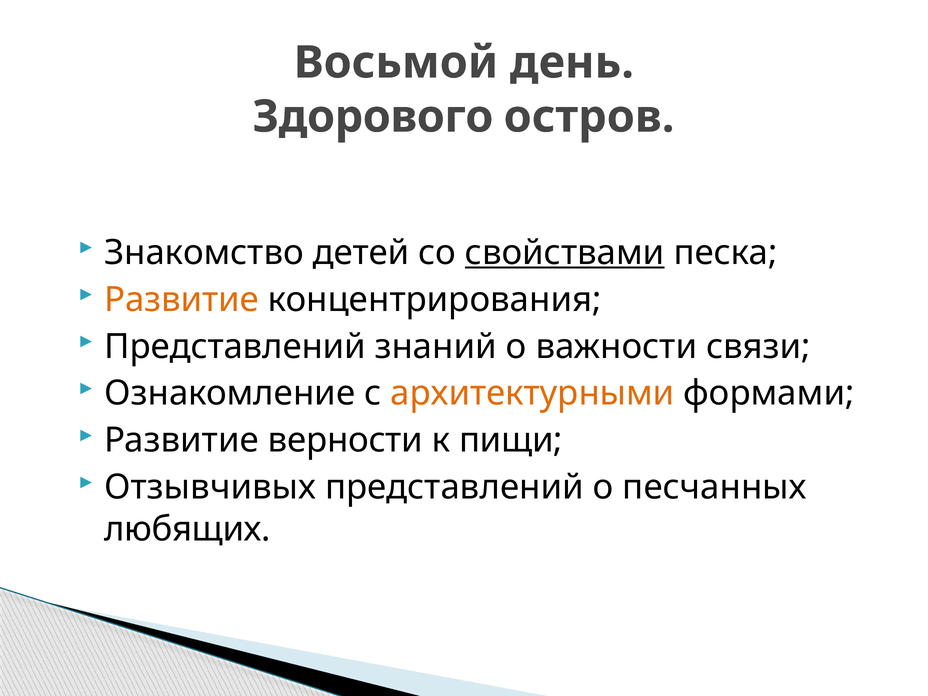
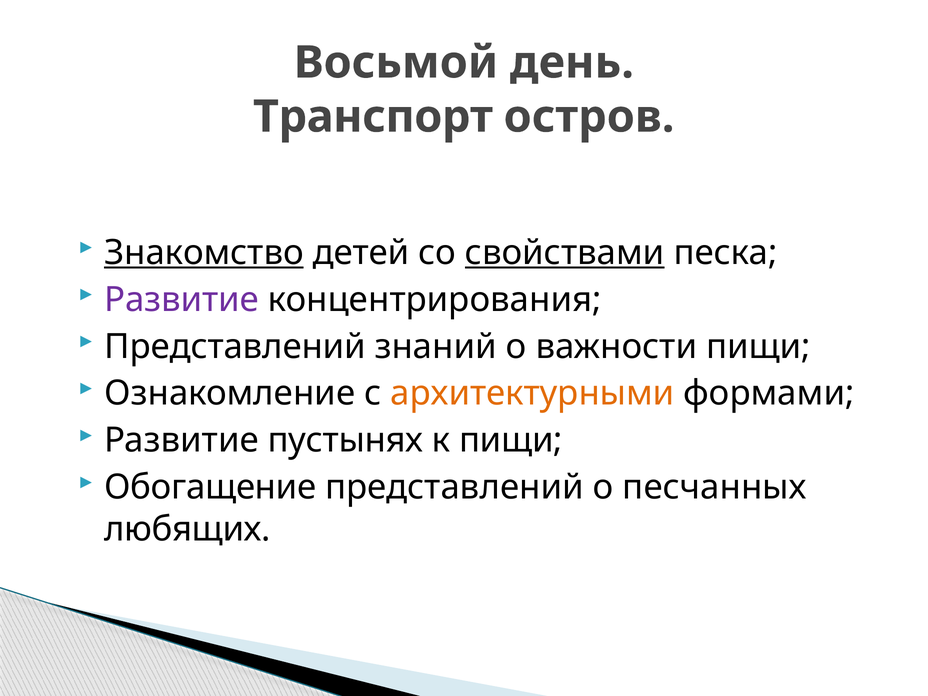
Здорового: Здорового -> Транспорт
Знакомство underline: none -> present
Развитие at (182, 300) colour: orange -> purple
важности связи: связи -> пищи
верности: верности -> пустынях
Отзывчивых: Отзывчивых -> Обогащение
